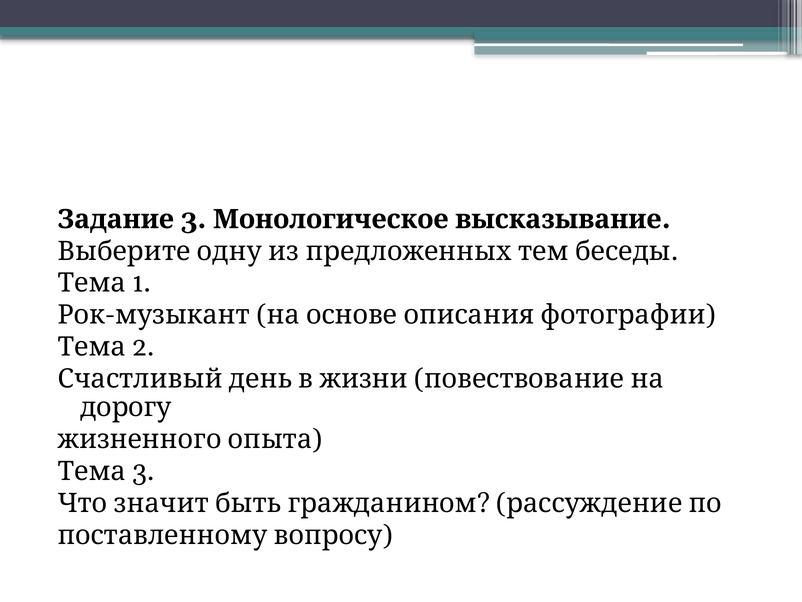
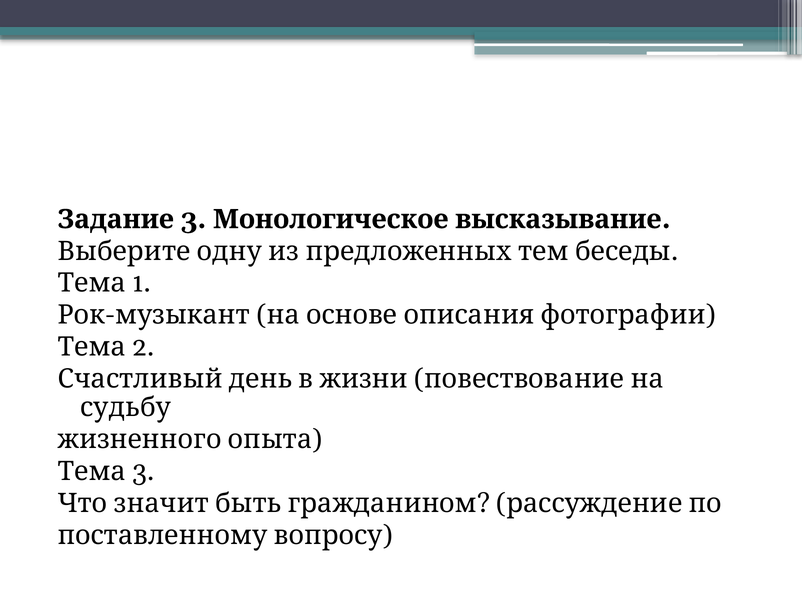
дорогу: дорогу -> судьбу
